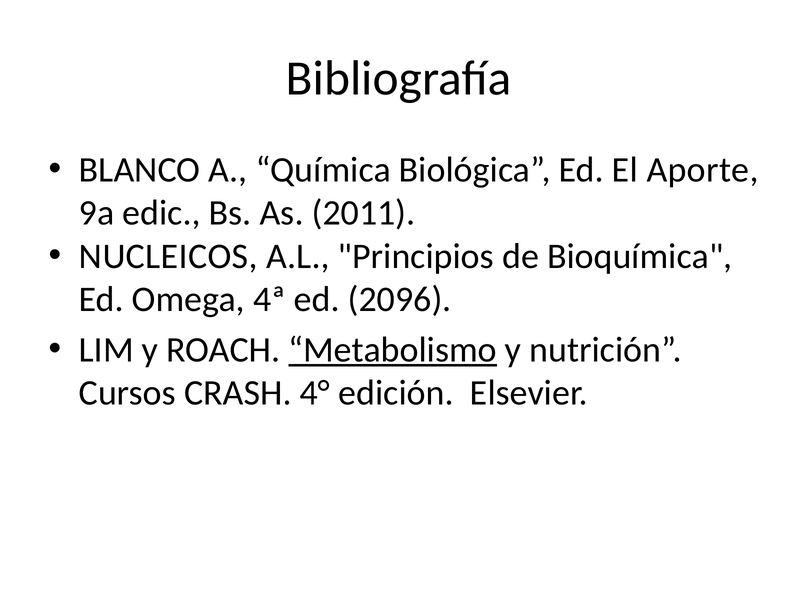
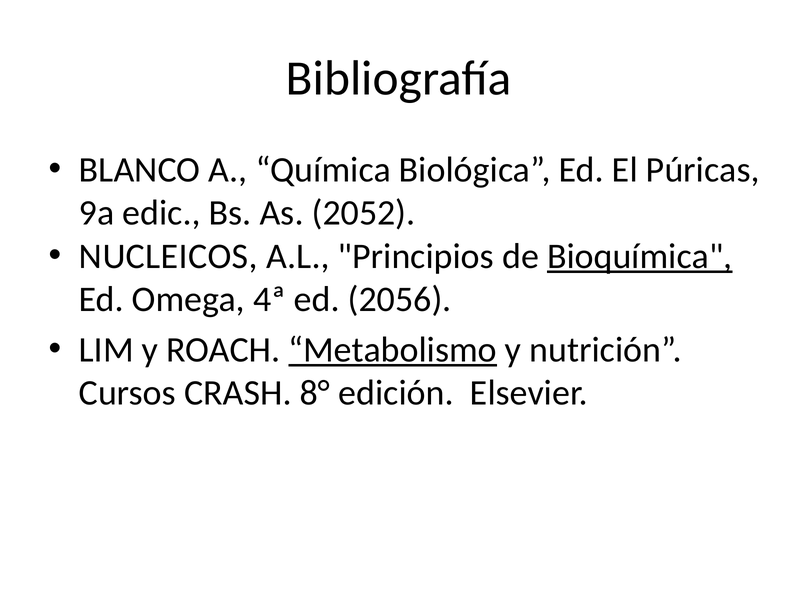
Aporte: Aporte -> Púricas
2011: 2011 -> 2052
Bioquímica underline: none -> present
2096: 2096 -> 2056
4°: 4° -> 8°
